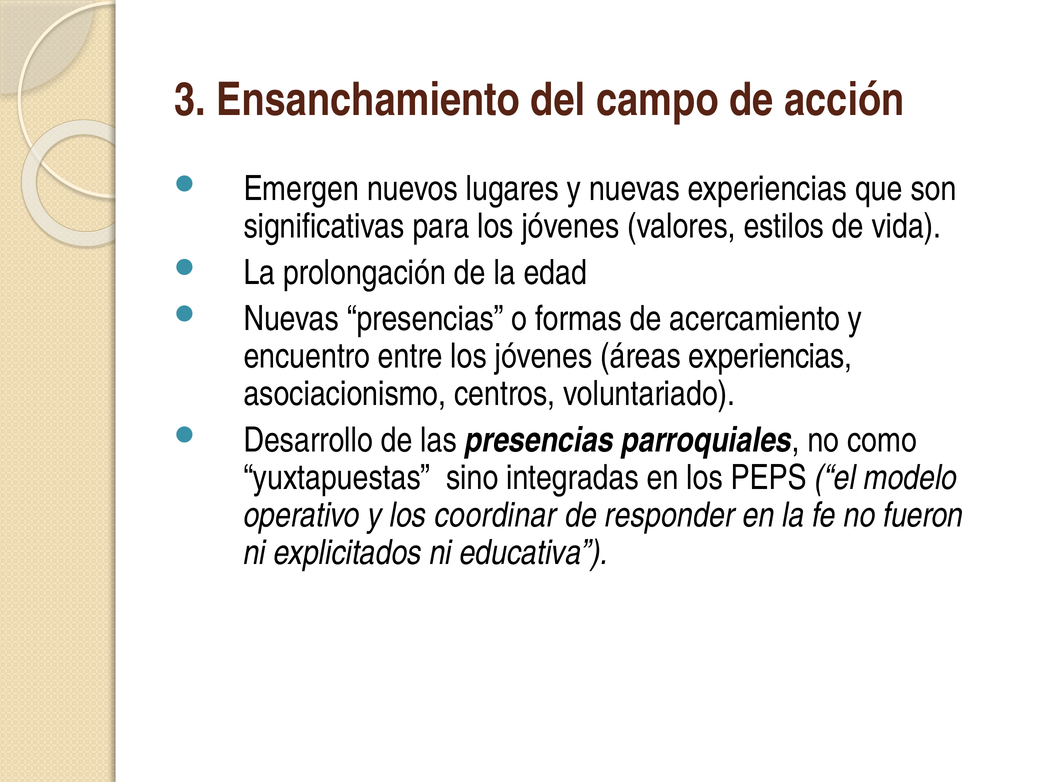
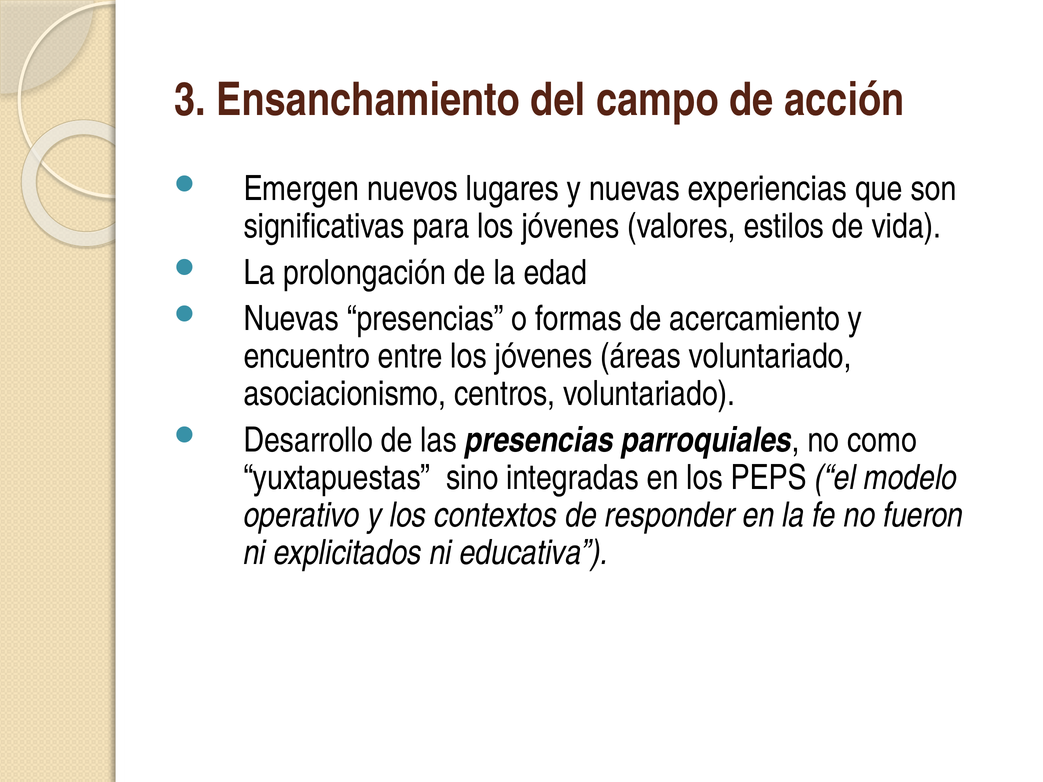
áreas experiencias: experiencias -> voluntariado
coordinar: coordinar -> contextos
